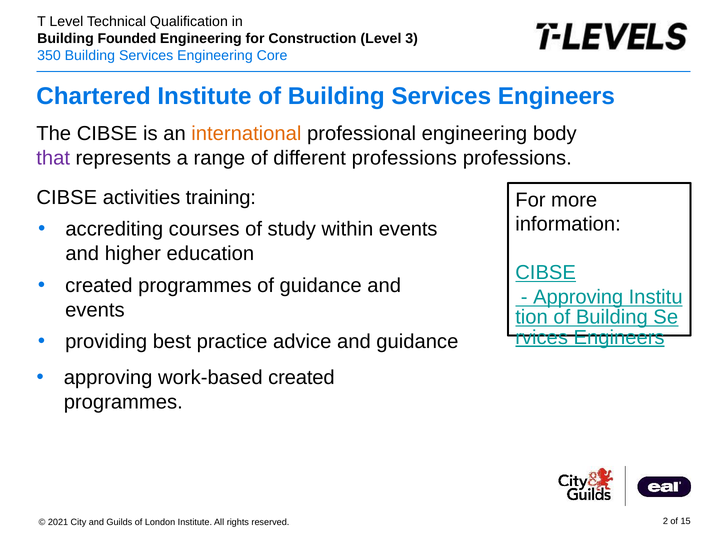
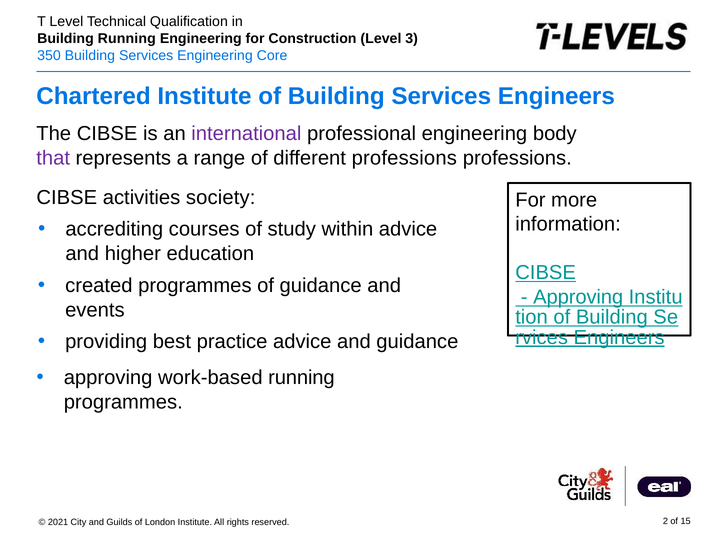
Building Founded: Founded -> Running
international colour: orange -> purple
training: training -> society
within events: events -> advice
work-based created: created -> running
